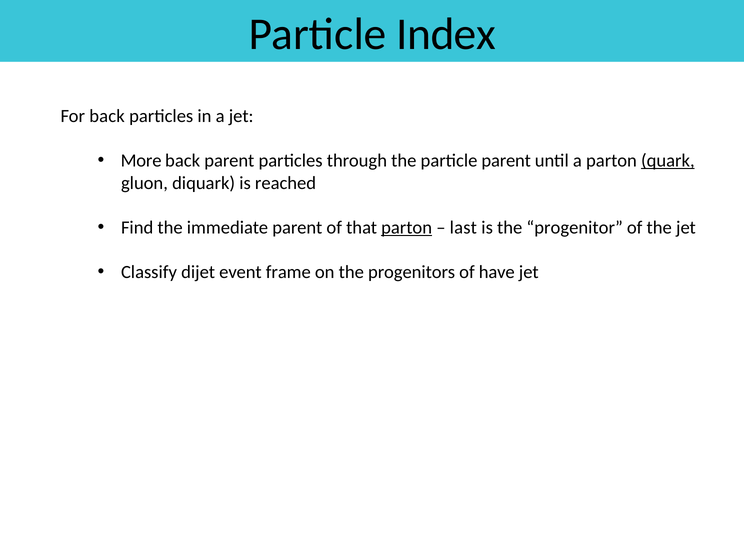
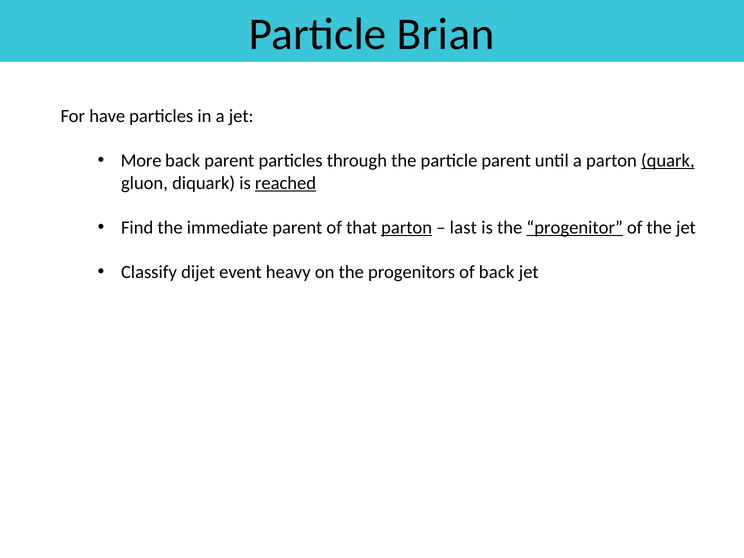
Index: Index -> Brian
For back: back -> have
reached underline: none -> present
progenitor underline: none -> present
frame: frame -> heavy
of have: have -> back
